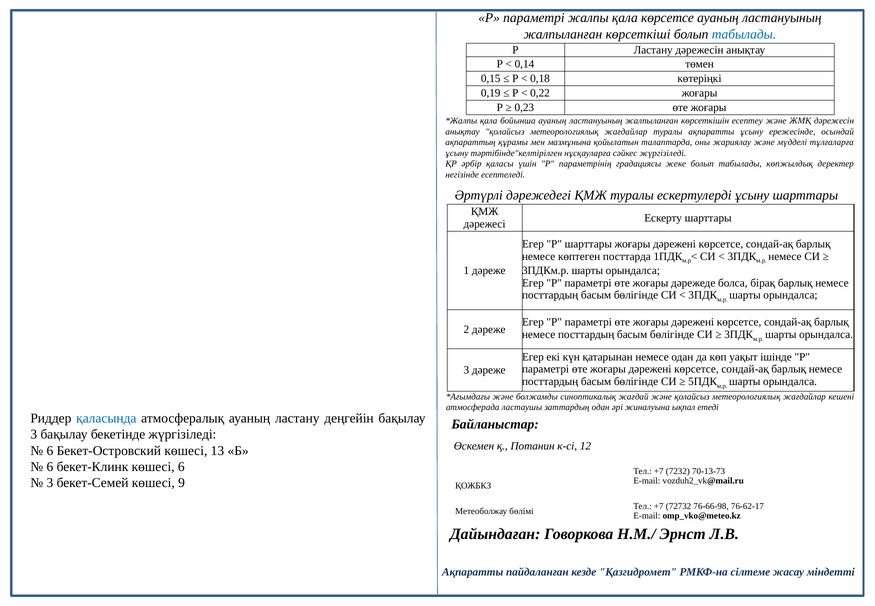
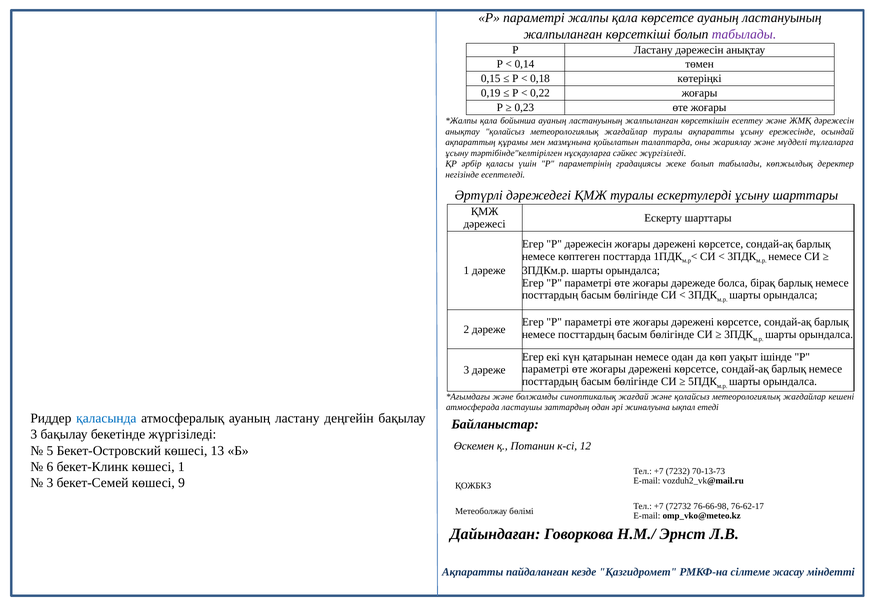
табылады at (744, 34) colour: blue -> purple
Р шарттары: шарттары -> дәрежесін
6 at (50, 450): 6 -> 5
көшесі 6: 6 -> 1
